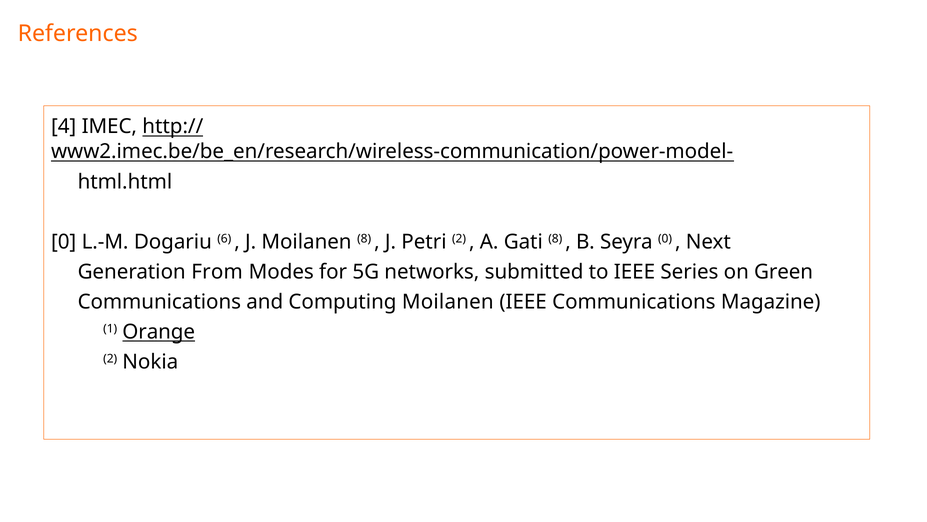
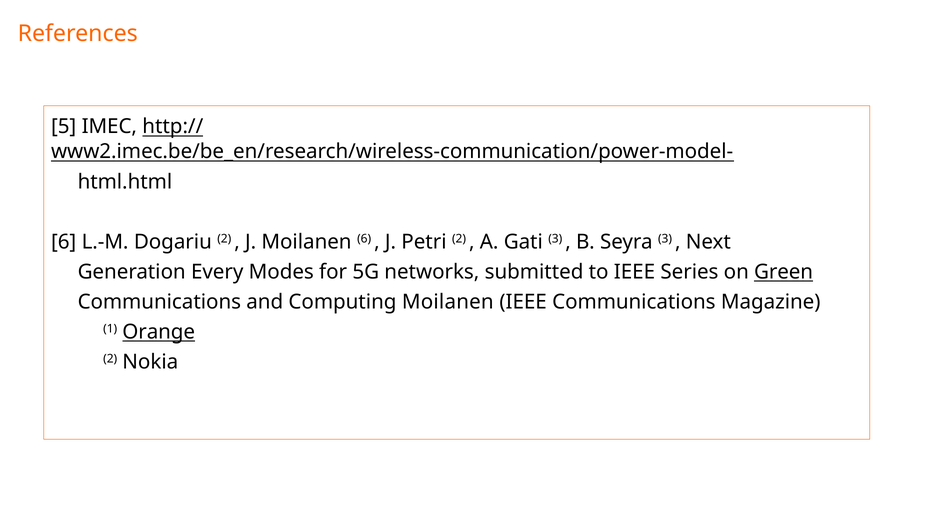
4: 4 -> 5
0 at (64, 242): 0 -> 6
Dogariu 6: 6 -> 2
Moilanen 8: 8 -> 6
Gati 8: 8 -> 3
Seyra 0: 0 -> 3
From: From -> Every
Green underline: none -> present
